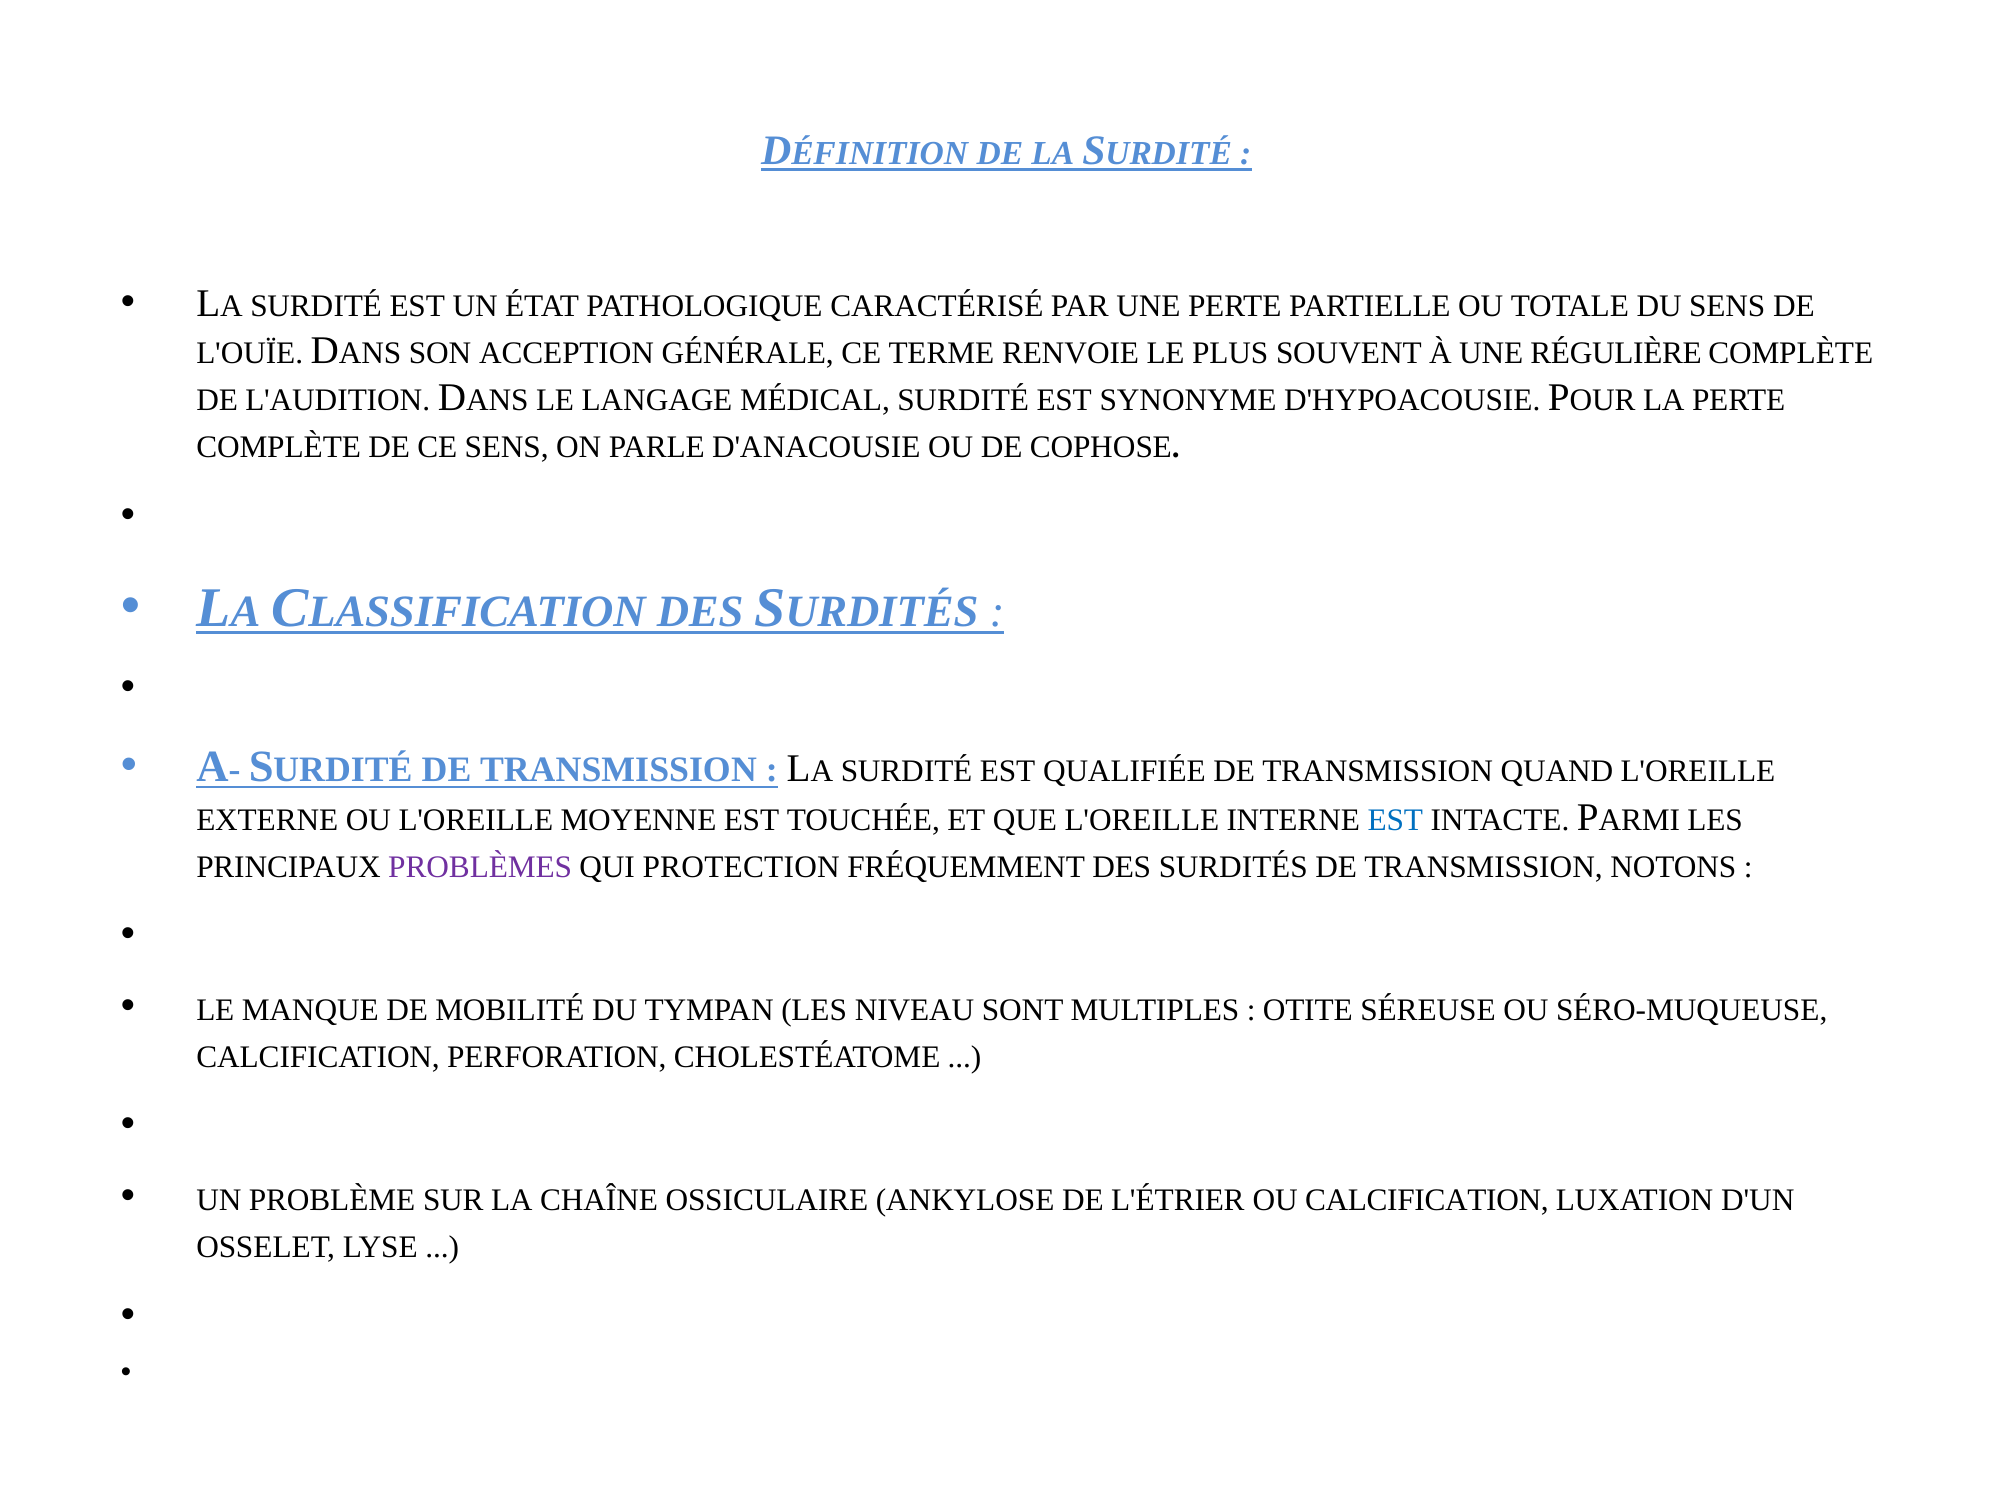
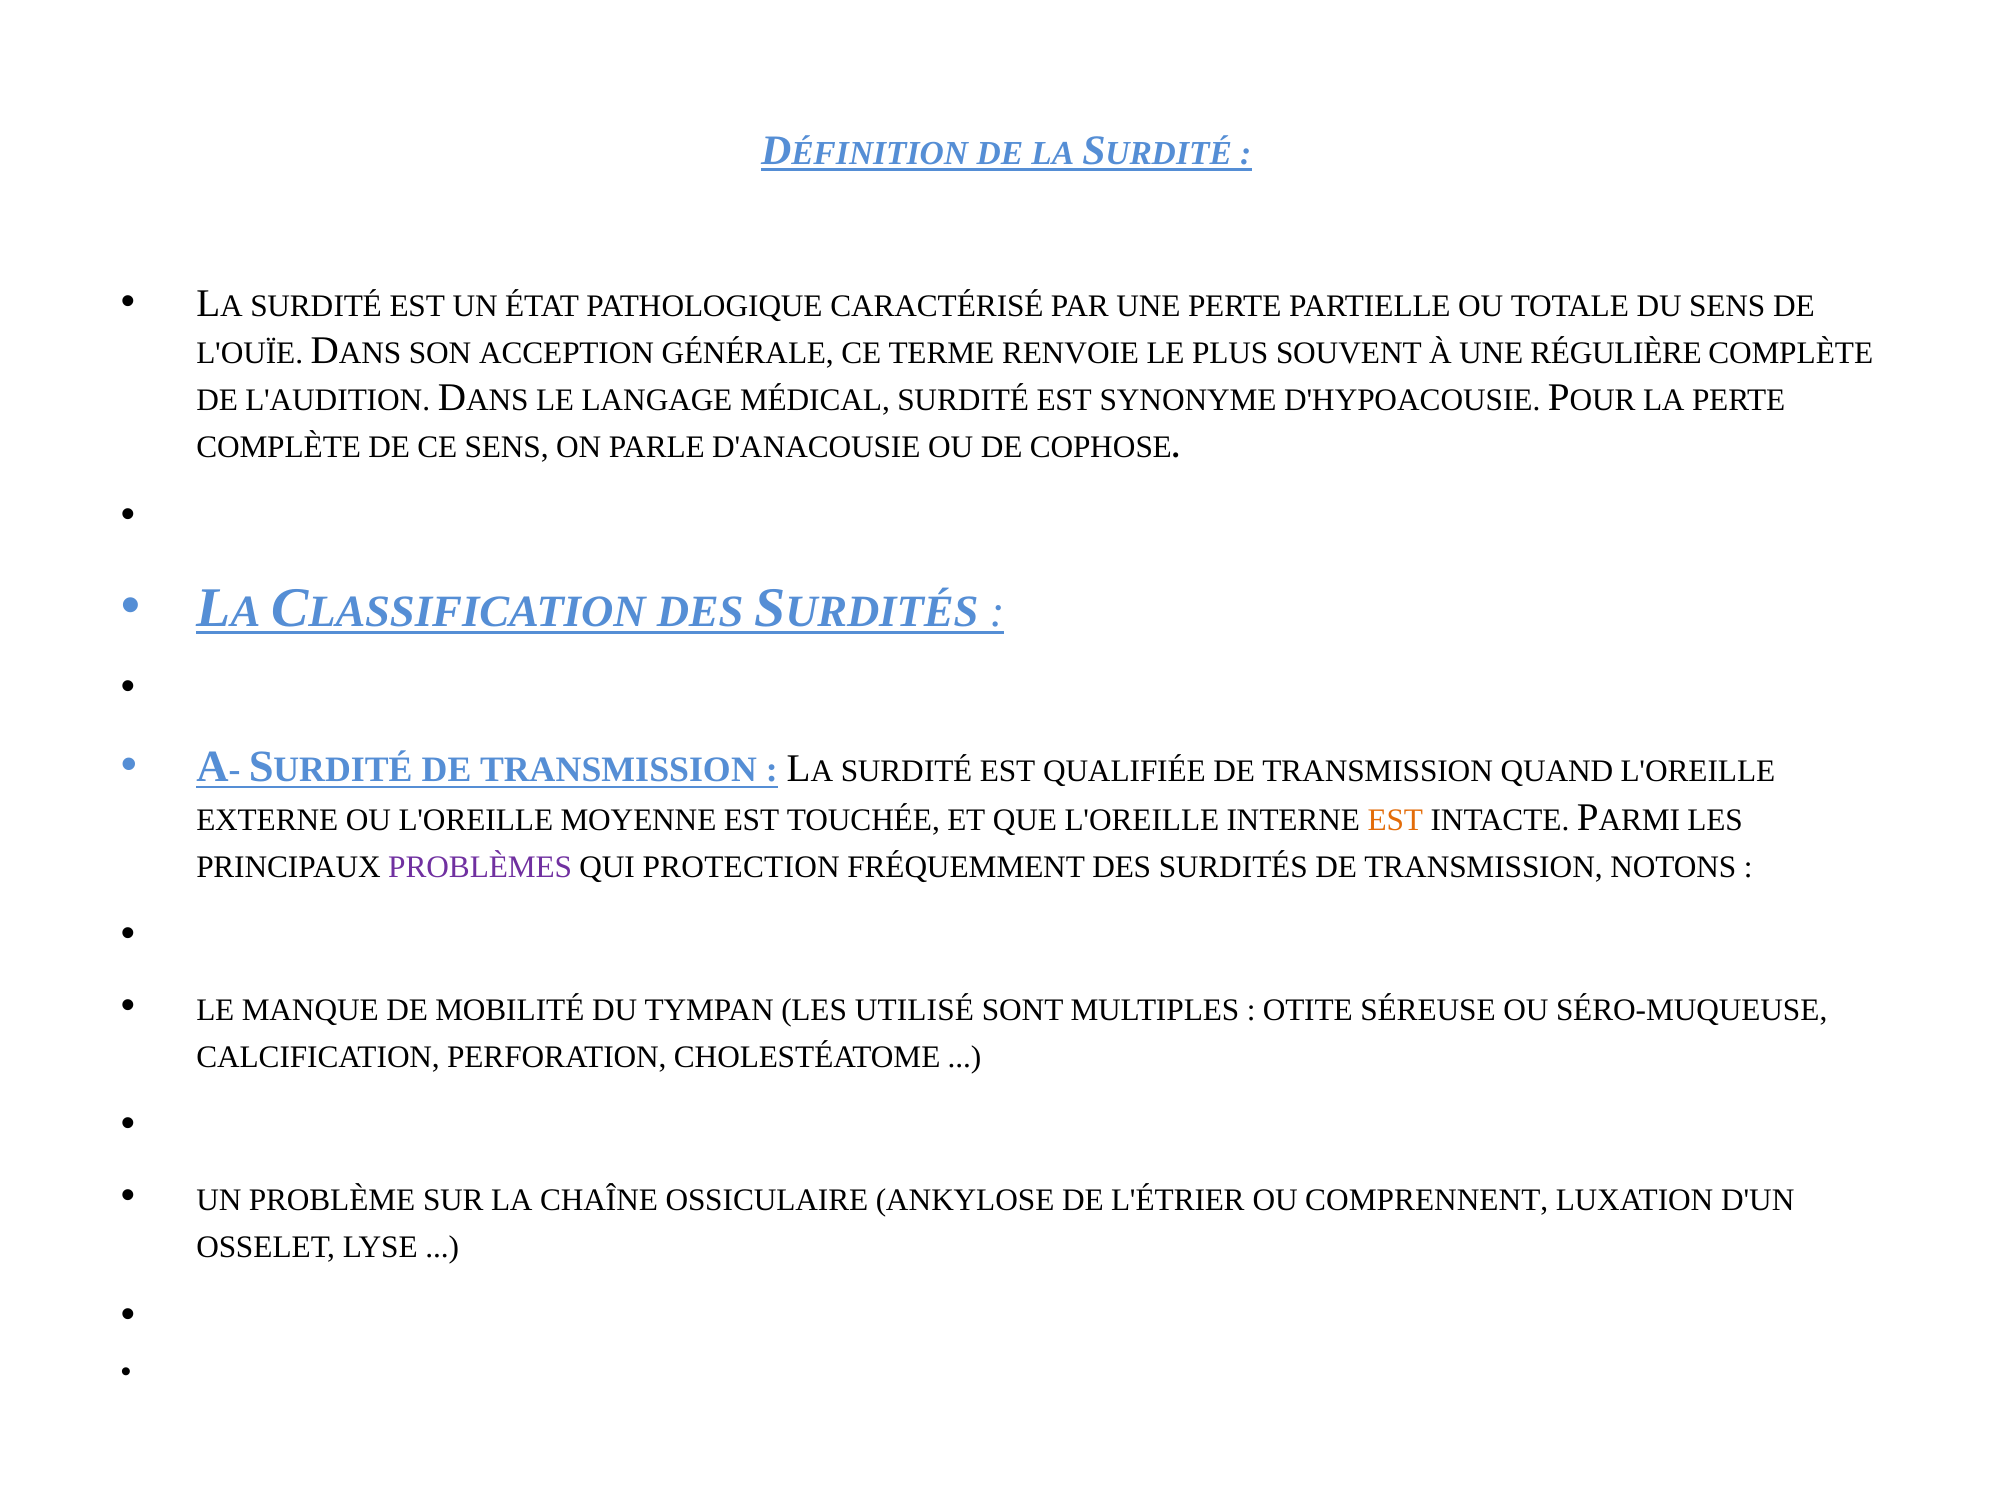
EST at (1395, 820) colour: blue -> orange
NIVEAU: NIVEAU -> UTILISÉ
OU CALCIFICATION: CALCIFICATION -> COMPRENNENT
